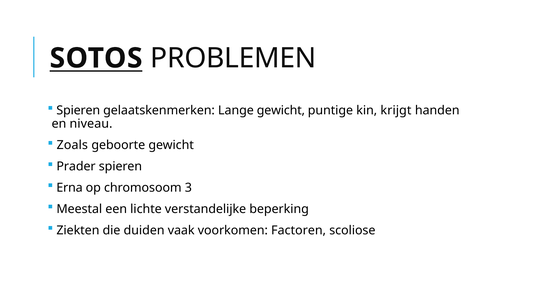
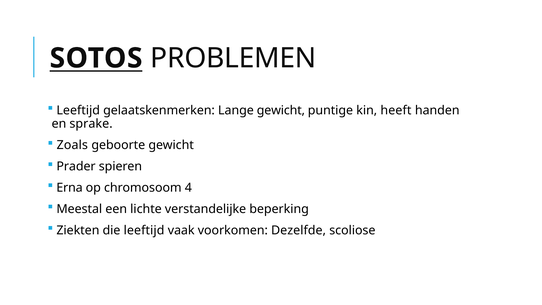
Spieren at (78, 110): Spieren -> Leeftijd
krijgt: krijgt -> heeft
niveau: niveau -> sprake
3: 3 -> 4
die duiden: duiden -> leeftijd
Factoren: Factoren -> Dezelfde
